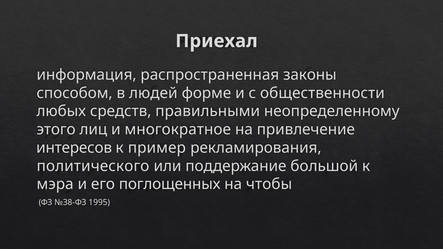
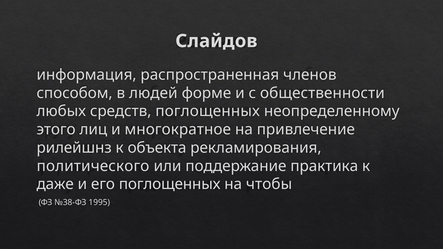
Приехал: Приехал -> Слайдов
законы: законы -> членов
средств правильными: правильными -> поглощенных
интересов: интересов -> рилейшнз
пример: пример -> объекта
большой: большой -> практика
мэра: мэра -> даже
